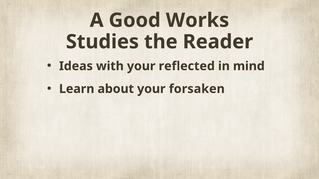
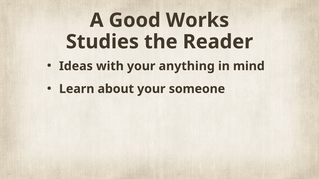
reflected: reflected -> anything
forsaken: forsaken -> someone
